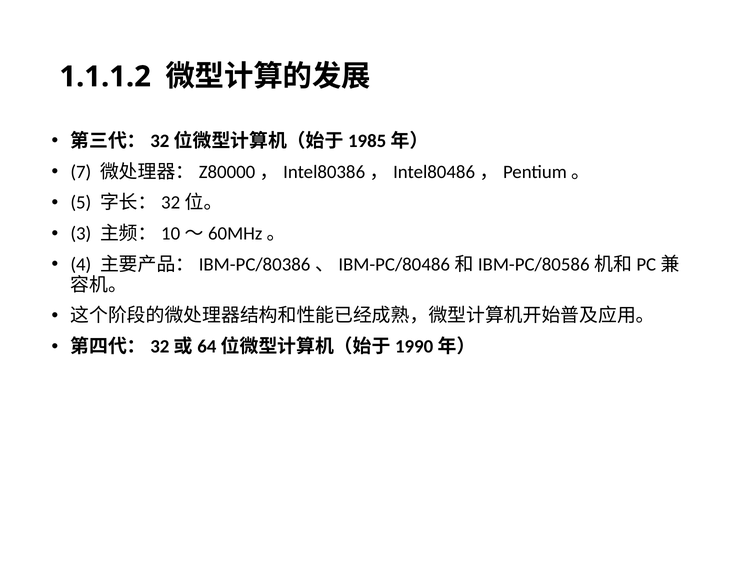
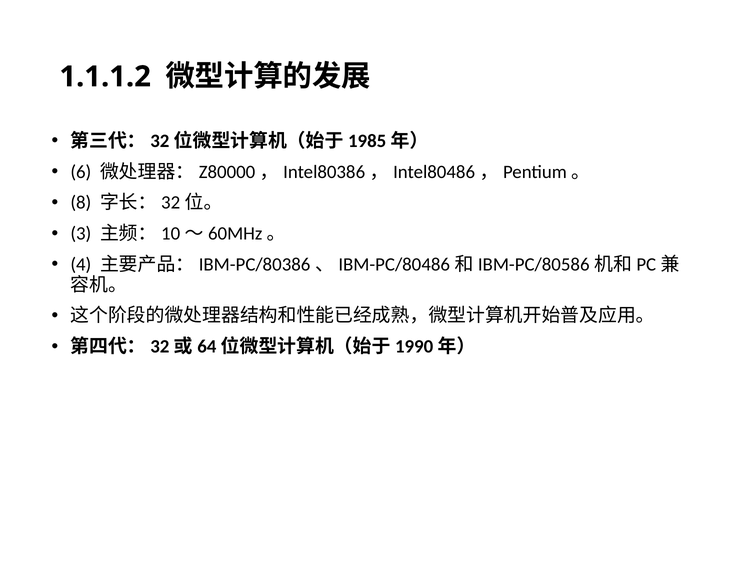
7: 7 -> 6
5: 5 -> 8
